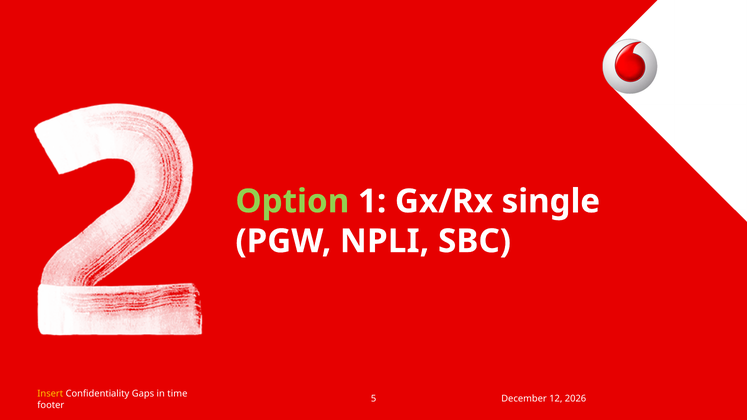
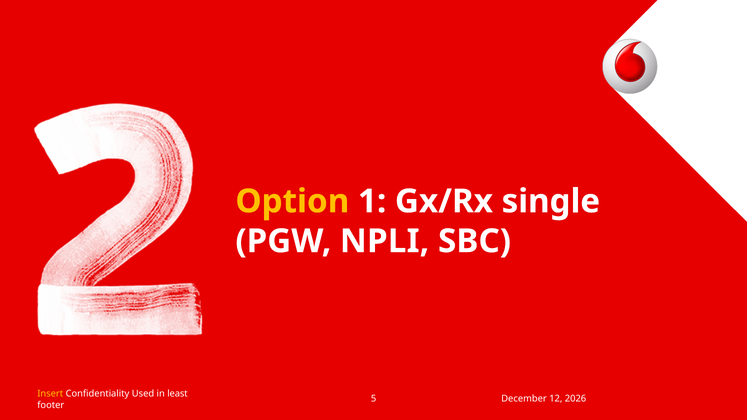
Option colour: light green -> yellow
Gaps: Gaps -> Used
time: time -> least
